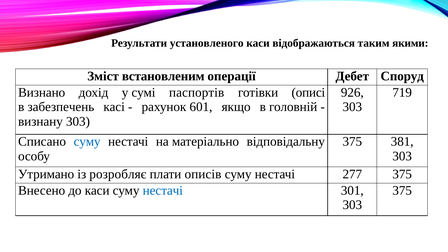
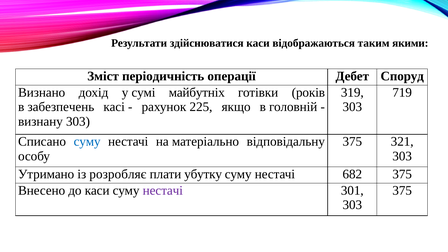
установленого: установленого -> здійснюватися
встановленим: встановленим -> періодичність
паспортів: паспортів -> майбутніх
описі: описі -> років
926: 926 -> 319
601: 601 -> 225
381: 381 -> 321
описів: описів -> убутку
277: 277 -> 682
нестачі at (163, 190) colour: blue -> purple
